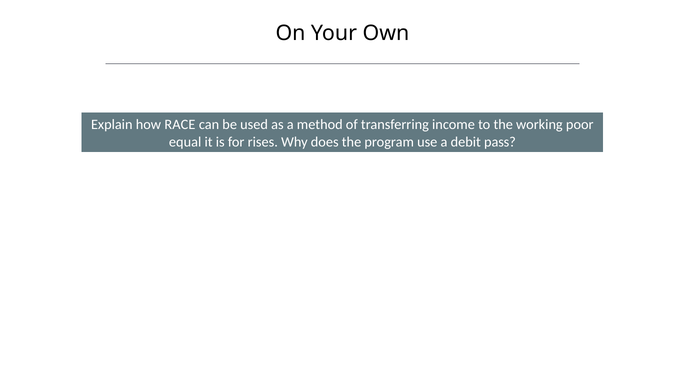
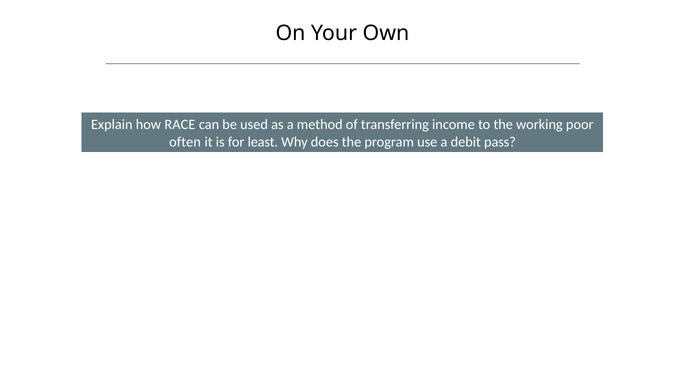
equal: equal -> often
rises: rises -> least
